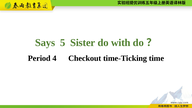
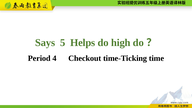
Sister: Sister -> Helps
with: with -> high
